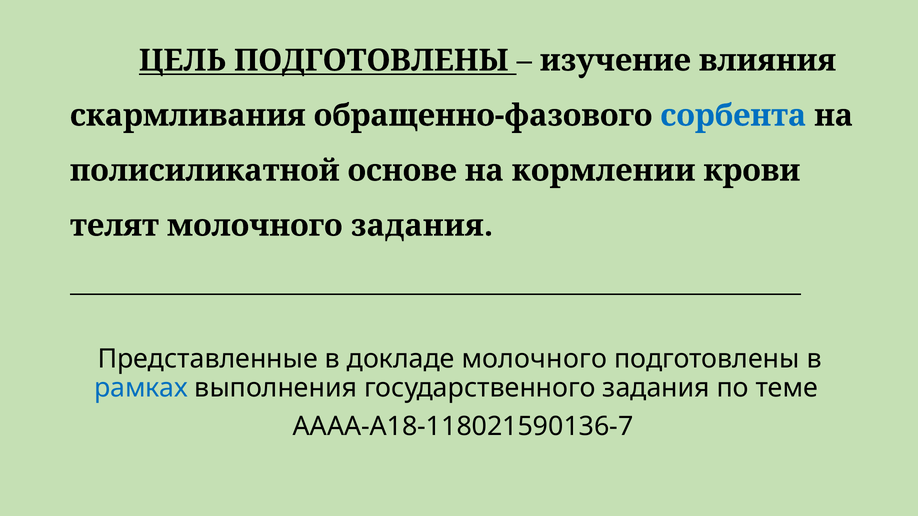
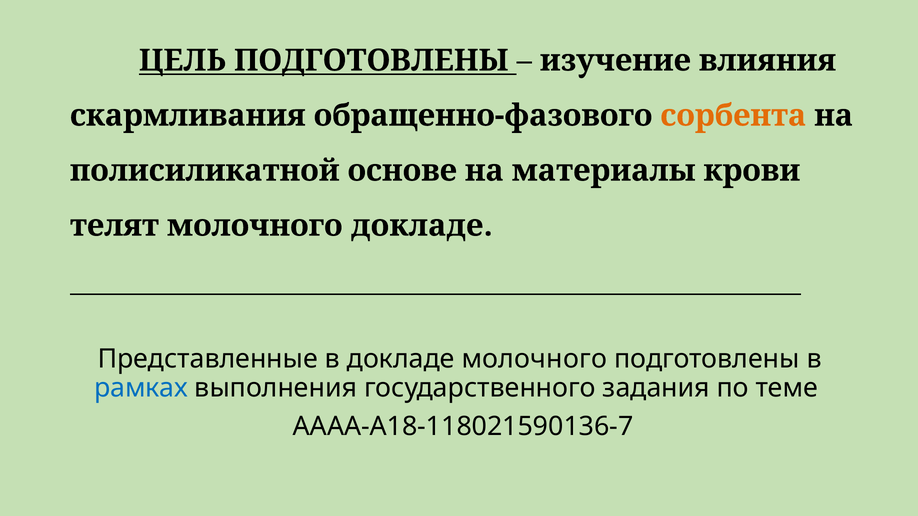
сорбента colour: blue -> orange
кормлении: кормлении -> материалы
молочного задания: задания -> докладе
